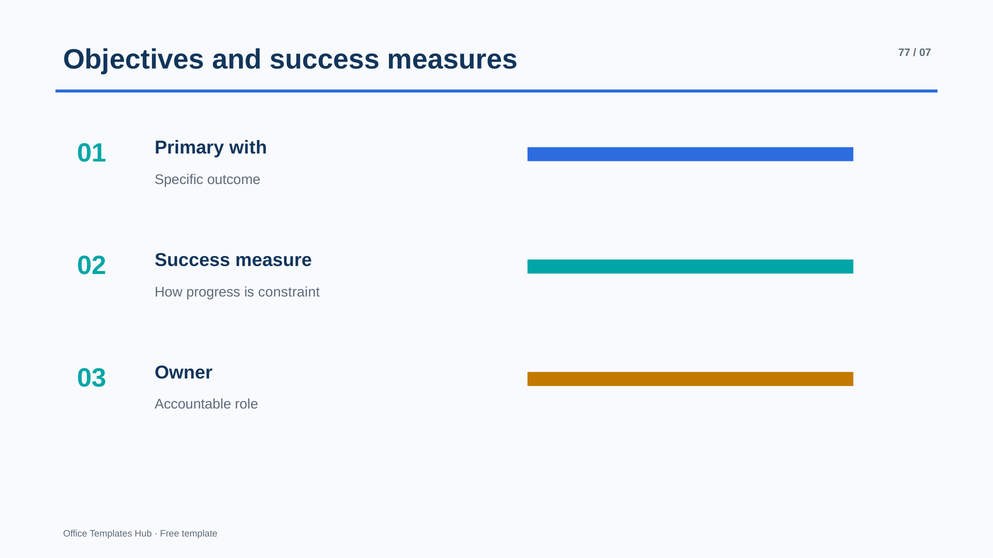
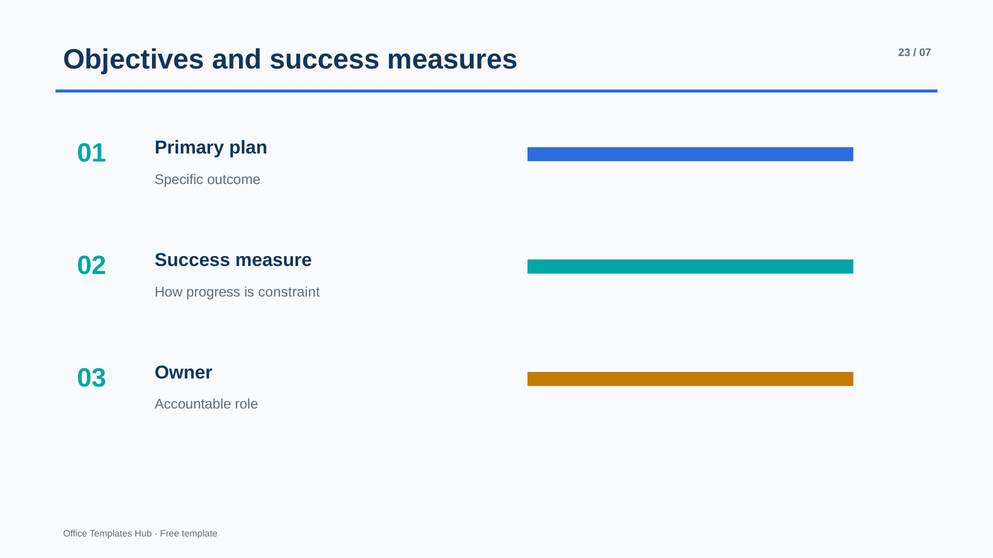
77: 77 -> 23
with: with -> plan
